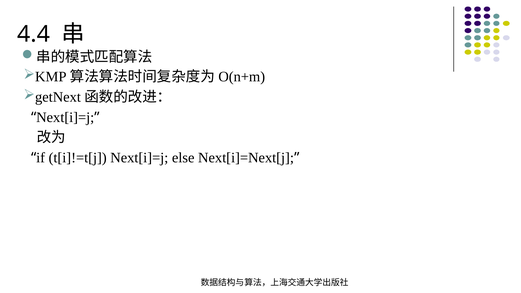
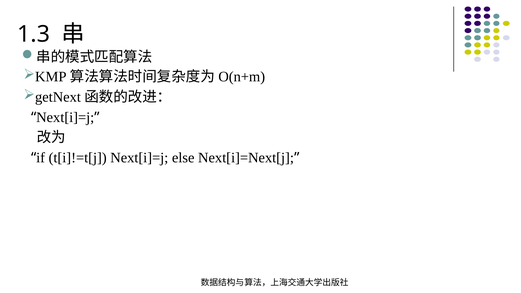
4.4: 4.4 -> 1.3
